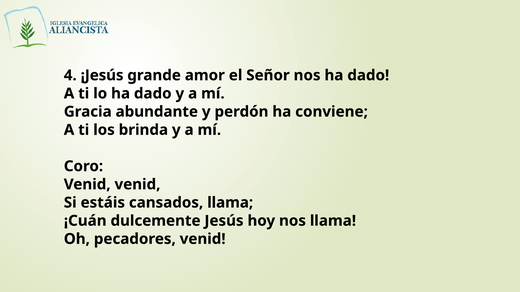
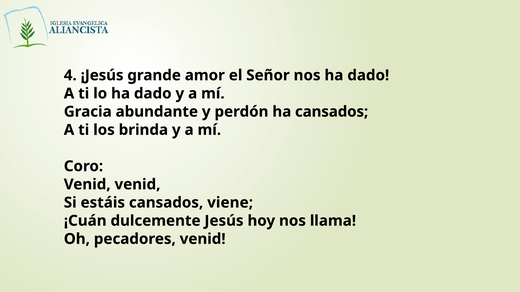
ha conviene: conviene -> cansados
cansados llama: llama -> viene
